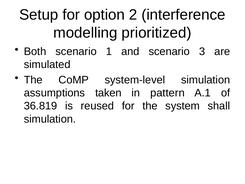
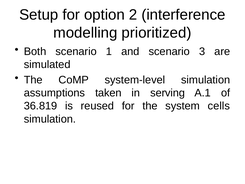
pattern: pattern -> serving
shall: shall -> cells
